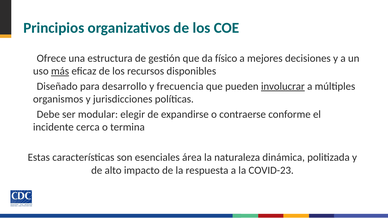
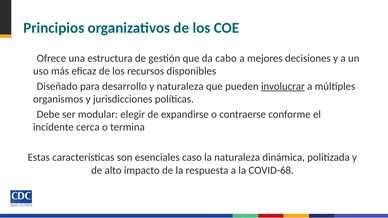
físico: físico -> cabo
más underline: present -> none
y frecuencia: frecuencia -> naturaleza
área: área -> caso
COVID-23: COVID-23 -> COVID-68
